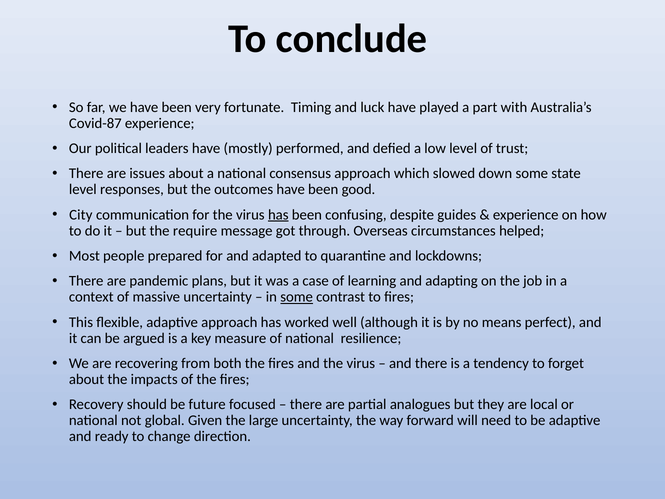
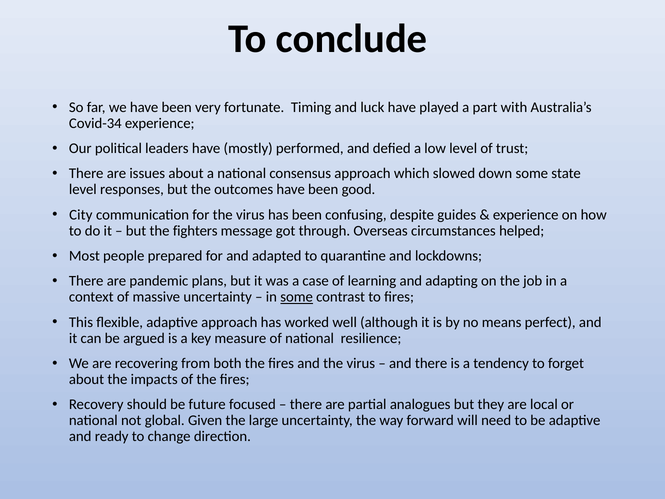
Covid-87: Covid-87 -> Covid-34
has at (278, 215) underline: present -> none
require: require -> fighters
